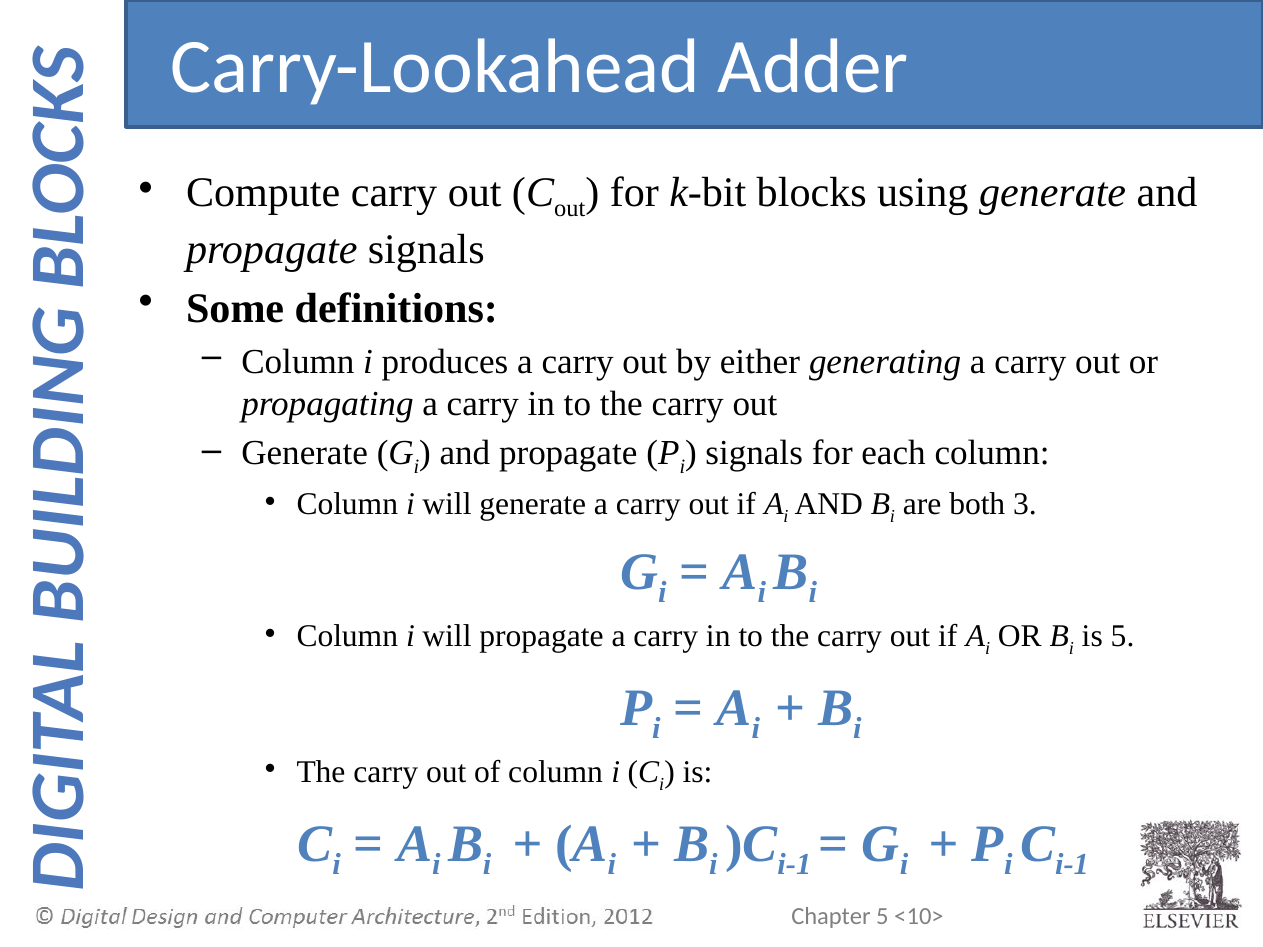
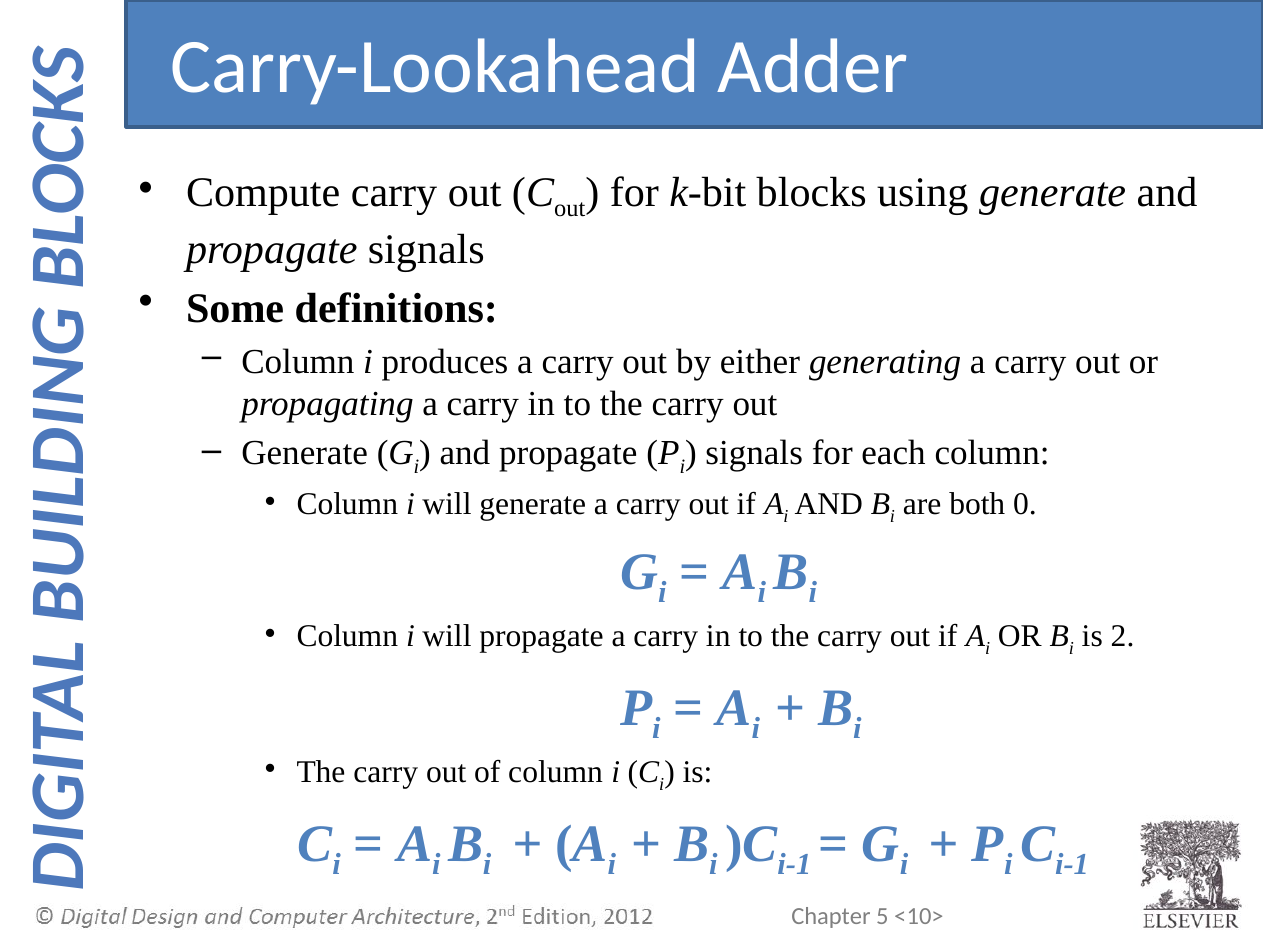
3: 3 -> 0
is 5: 5 -> 2
